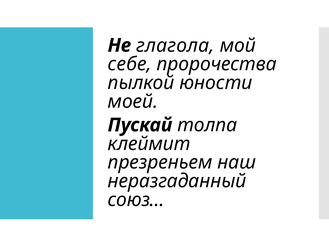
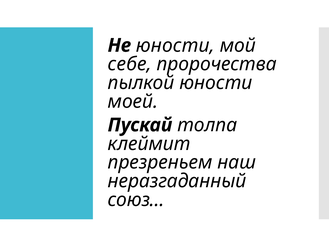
Не глагола: глагола -> юности
